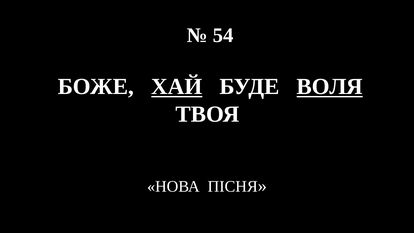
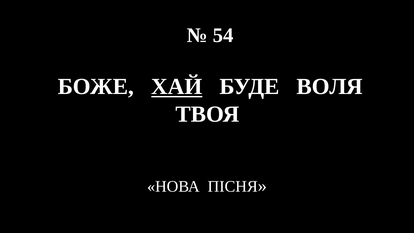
ВОЛЯ underline: present -> none
